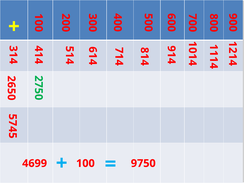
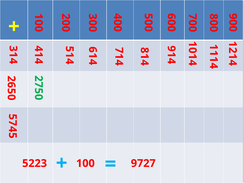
4699: 4699 -> 5223
9750: 9750 -> 9727
